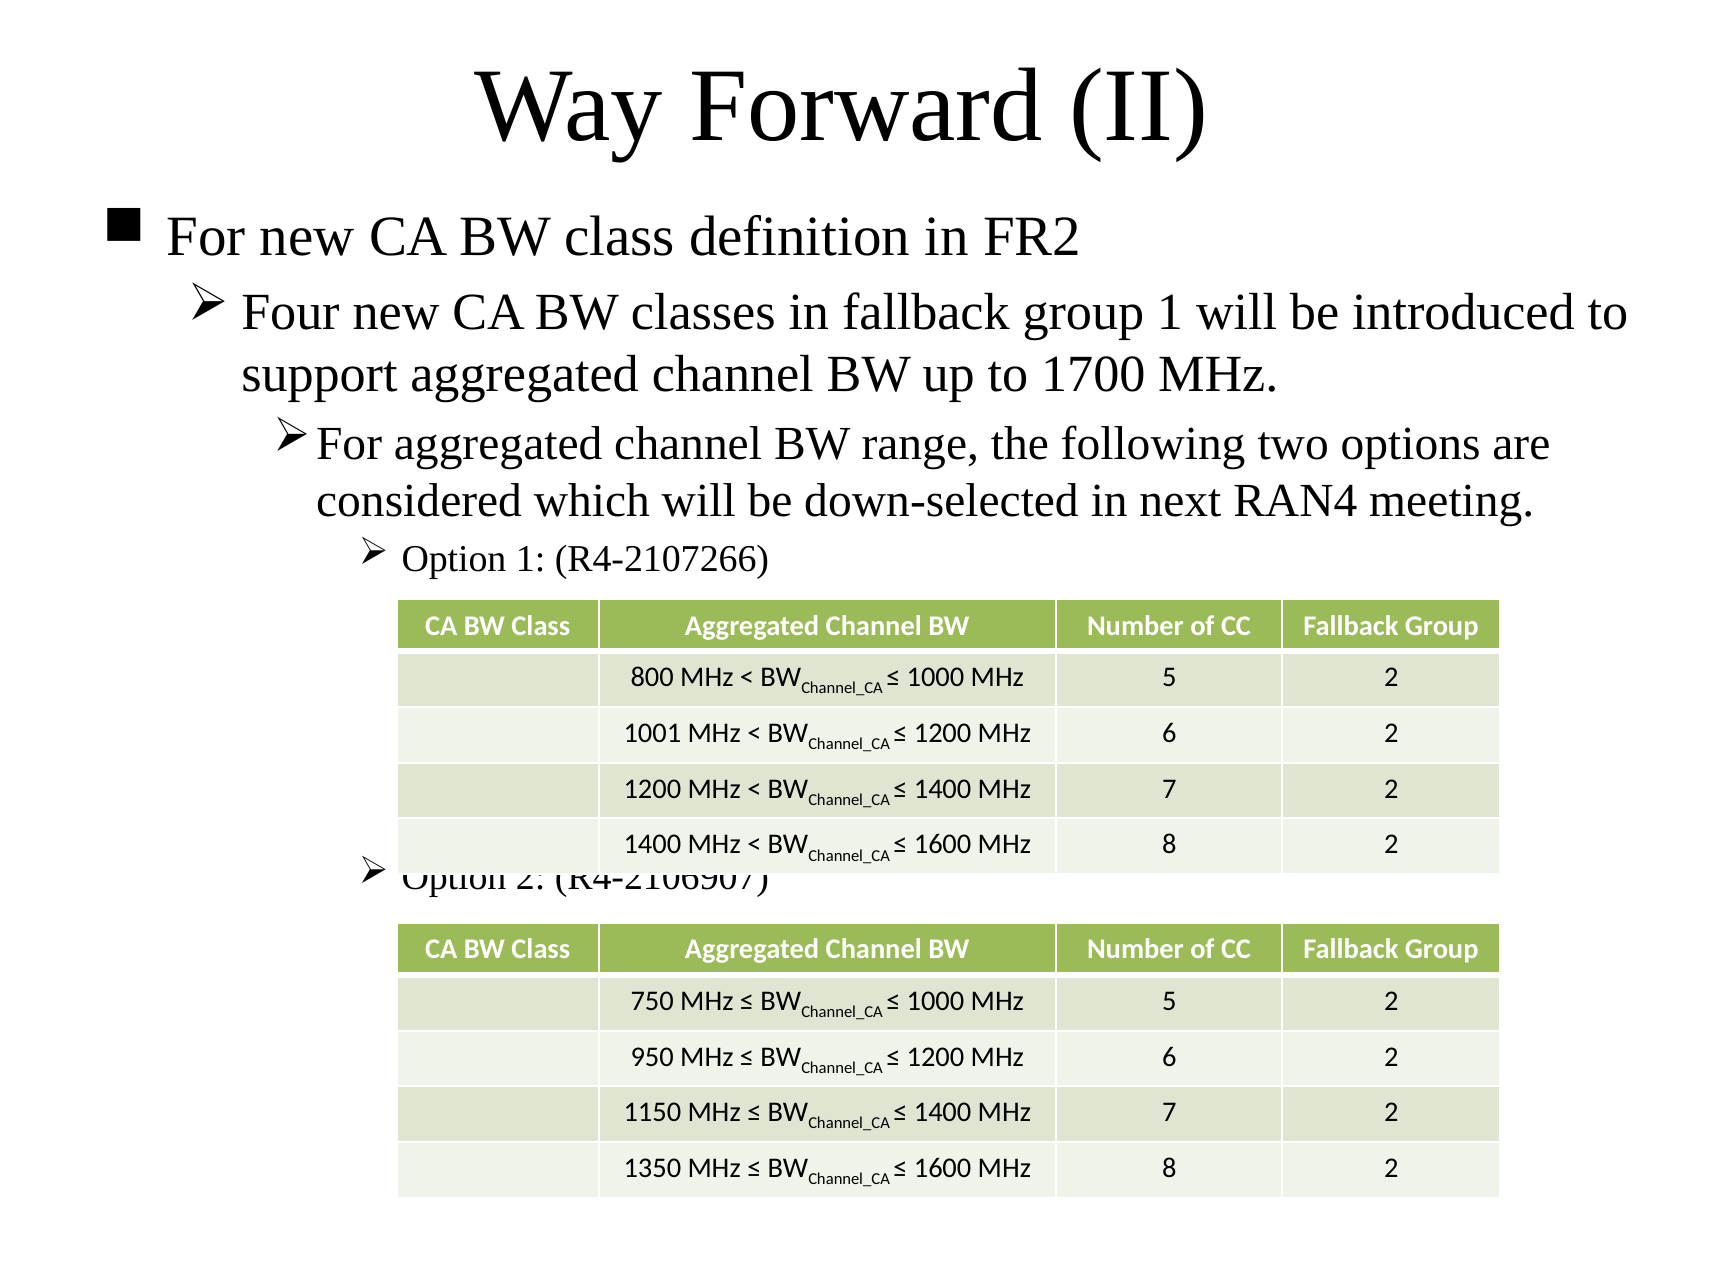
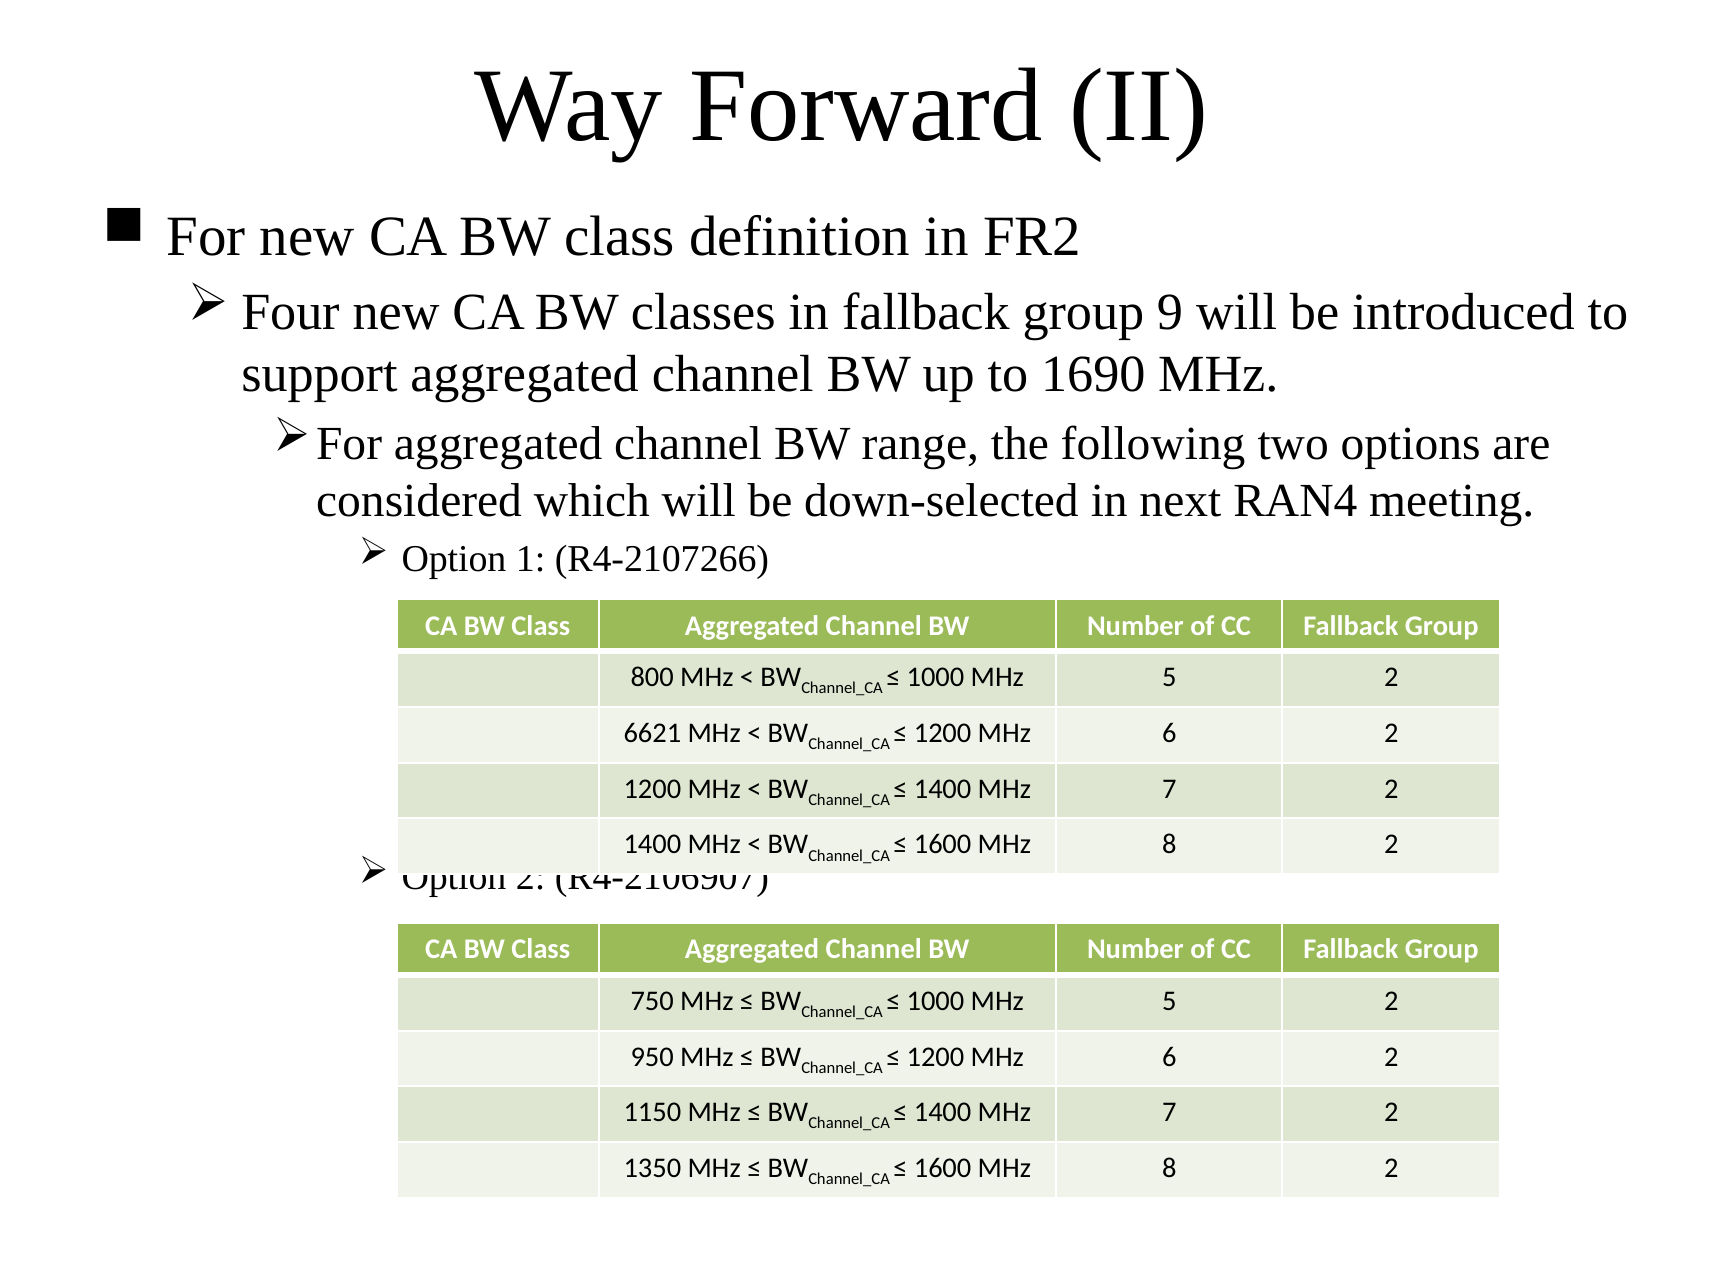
group 1: 1 -> 9
1700: 1700 -> 1690
1001: 1001 -> 6621
